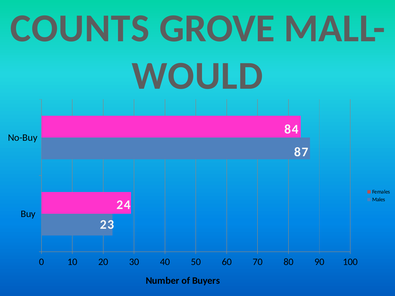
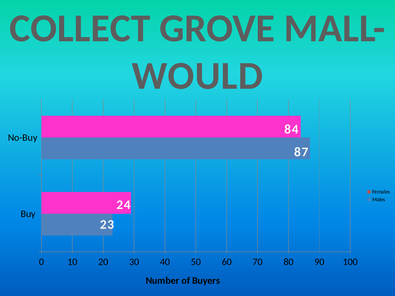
COUNTS: COUNTS -> COLLECT
